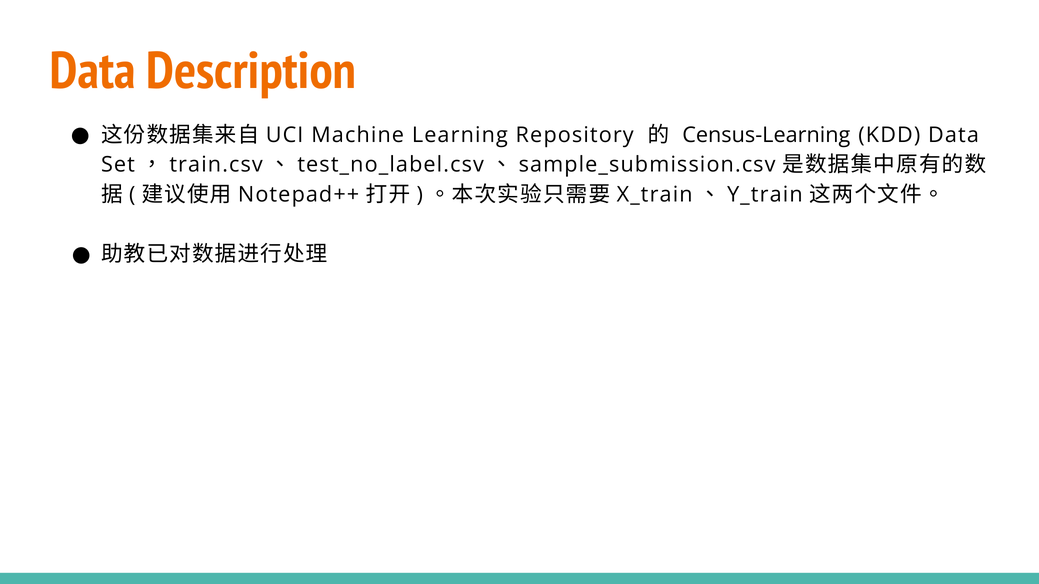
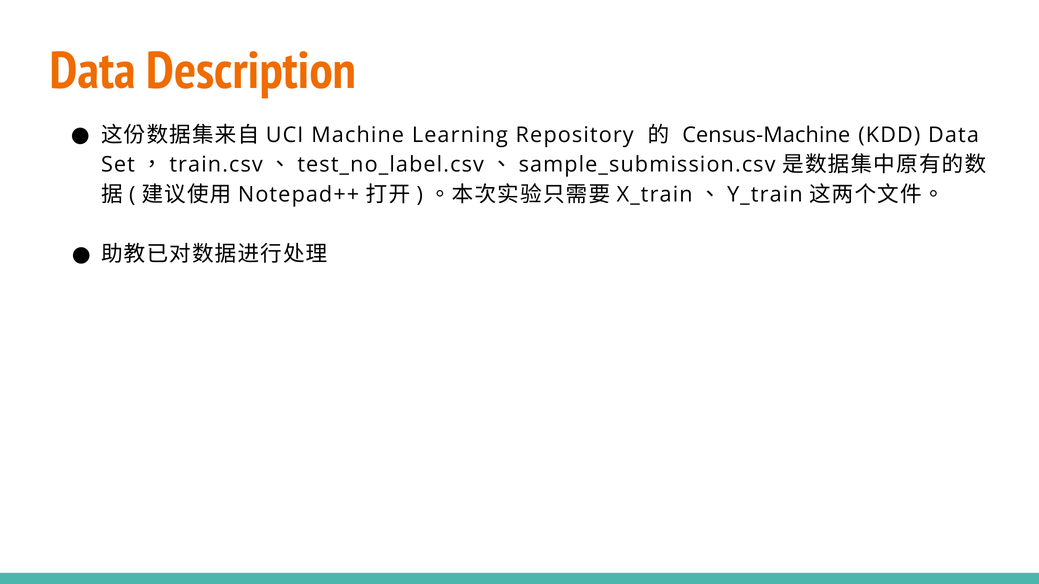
Census-Learning: Census-Learning -> Census-Machine
